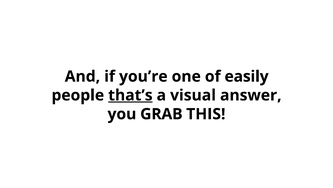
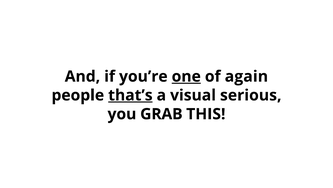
one underline: none -> present
easily: easily -> again
answer: answer -> serious
